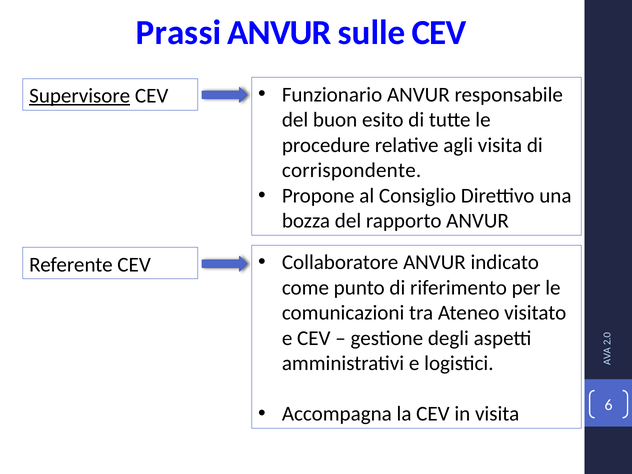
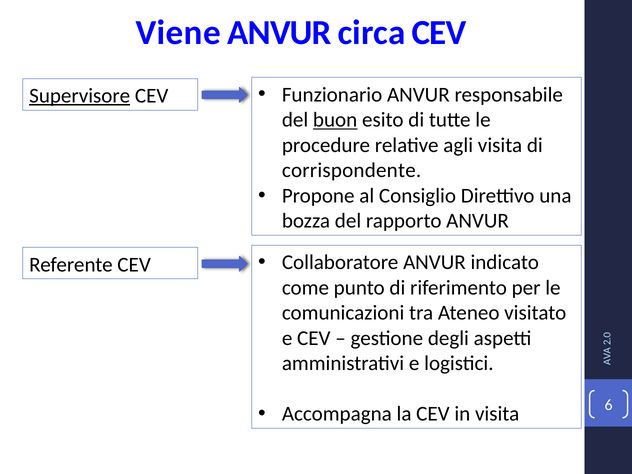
Prassi: Prassi -> Viene
sulle: sulle -> circa
buon underline: none -> present
